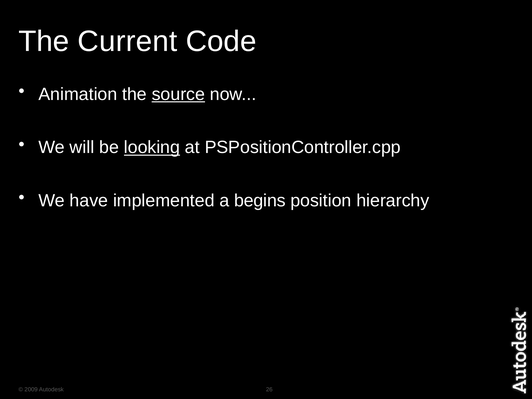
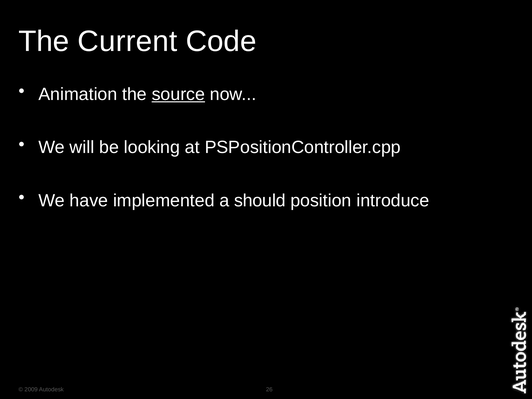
looking underline: present -> none
begins: begins -> should
hierarchy: hierarchy -> introduce
